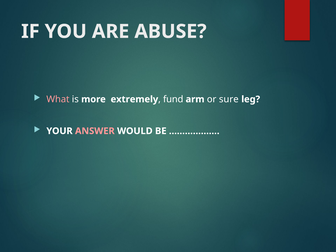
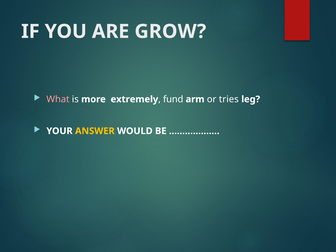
ABUSE: ABUSE -> GROW
sure: sure -> tries
ANSWER colour: pink -> yellow
